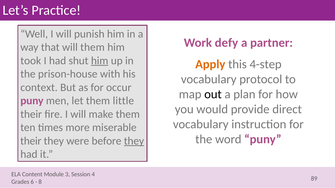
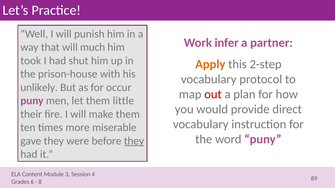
defy: defy -> infer
will them: them -> much
him at (100, 61) underline: present -> none
4-step: 4-step -> 2-step
context: context -> unlikely
out colour: black -> red
their at (31, 141): their -> gave
